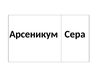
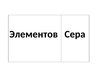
Арсеникум: Арсеникум -> Элементов
